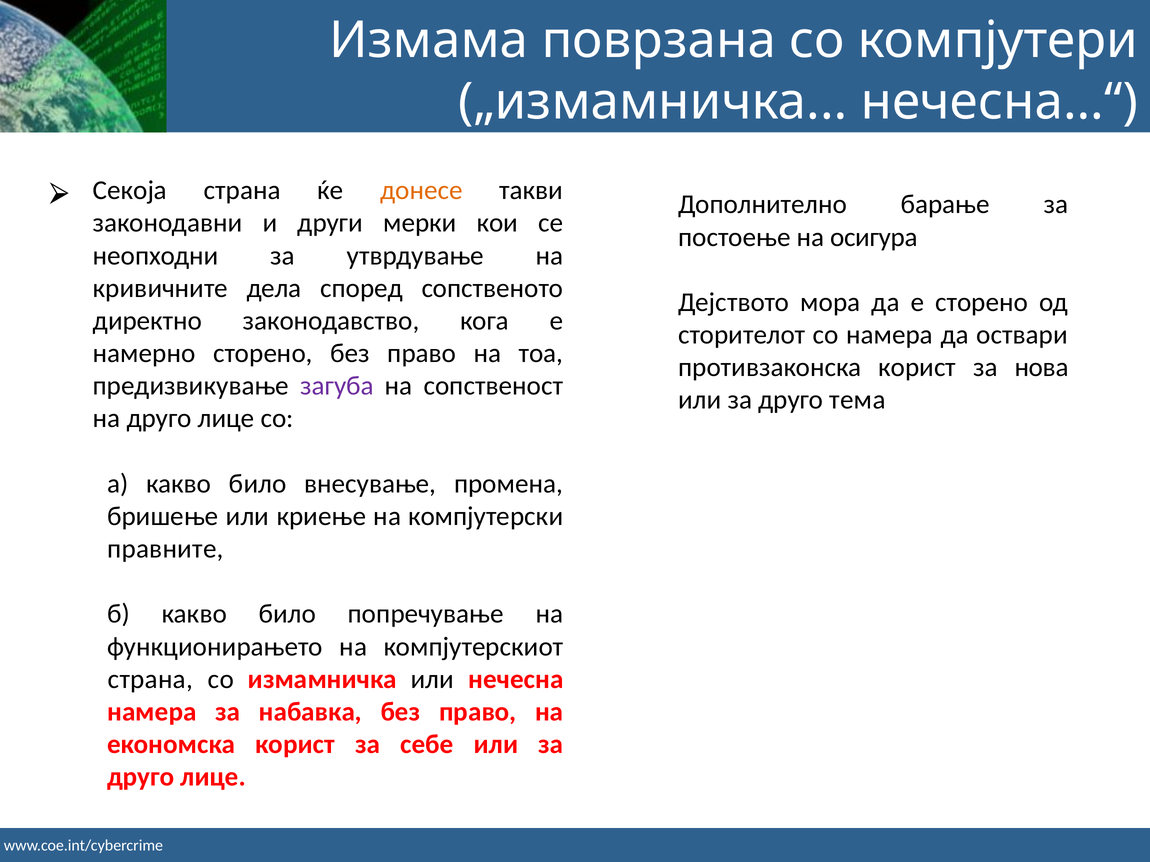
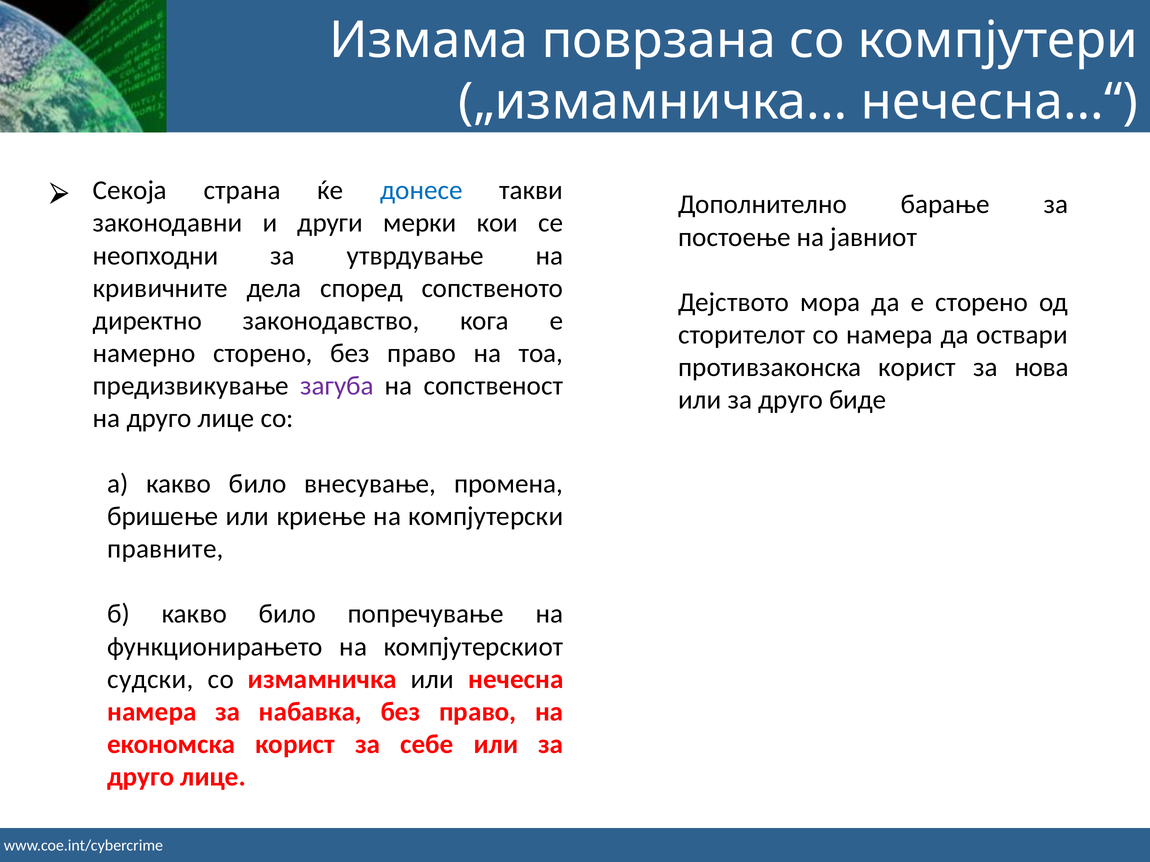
донесе colour: orange -> blue
осигура: осигура -> јавниот
тема: тема -> биде
страна at (150, 680): страна -> судски
